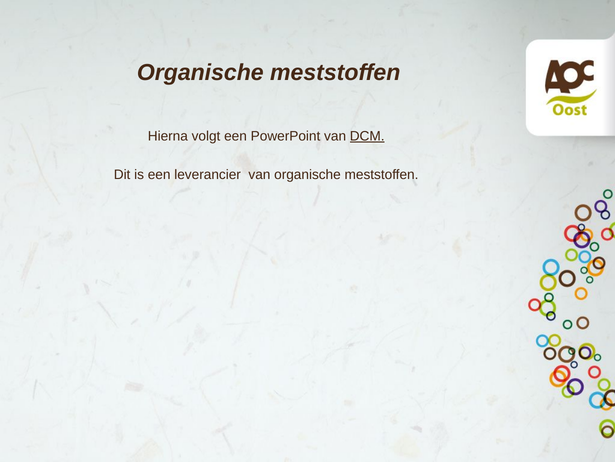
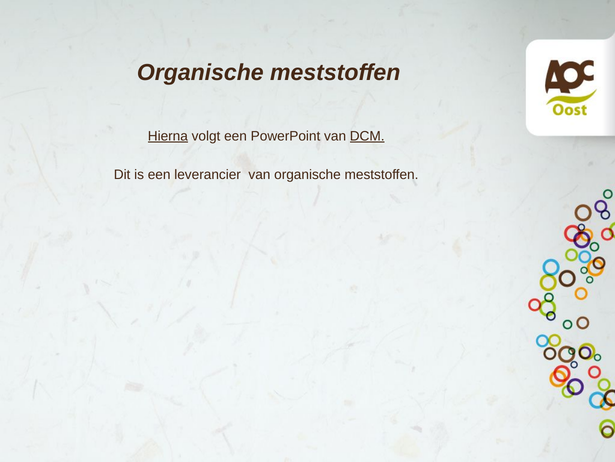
Hierna underline: none -> present
